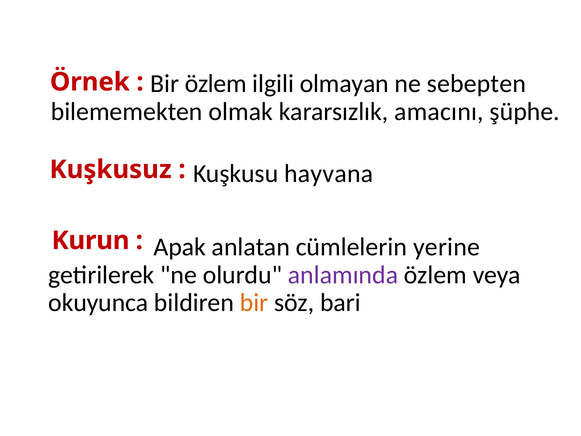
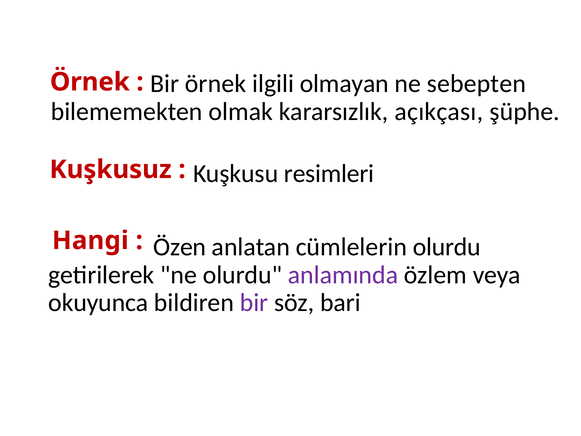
Bir özlem: özlem -> örnek
amacını: amacını -> açıkçası
hayvana: hayvana -> resimleri
Kurun: Kurun -> Hangi
Apak: Apak -> Özen
cümlelerin yerine: yerine -> olurdu
bir at (254, 303) colour: orange -> purple
